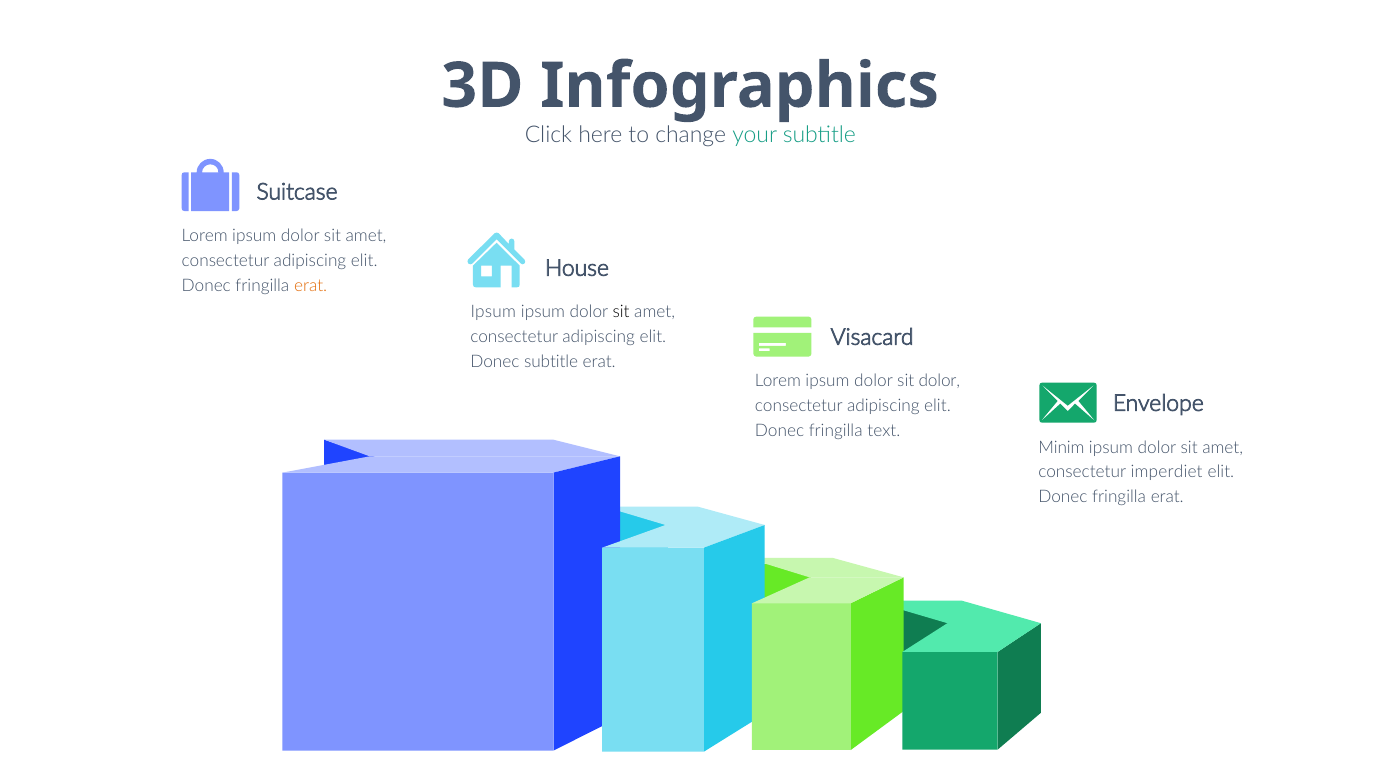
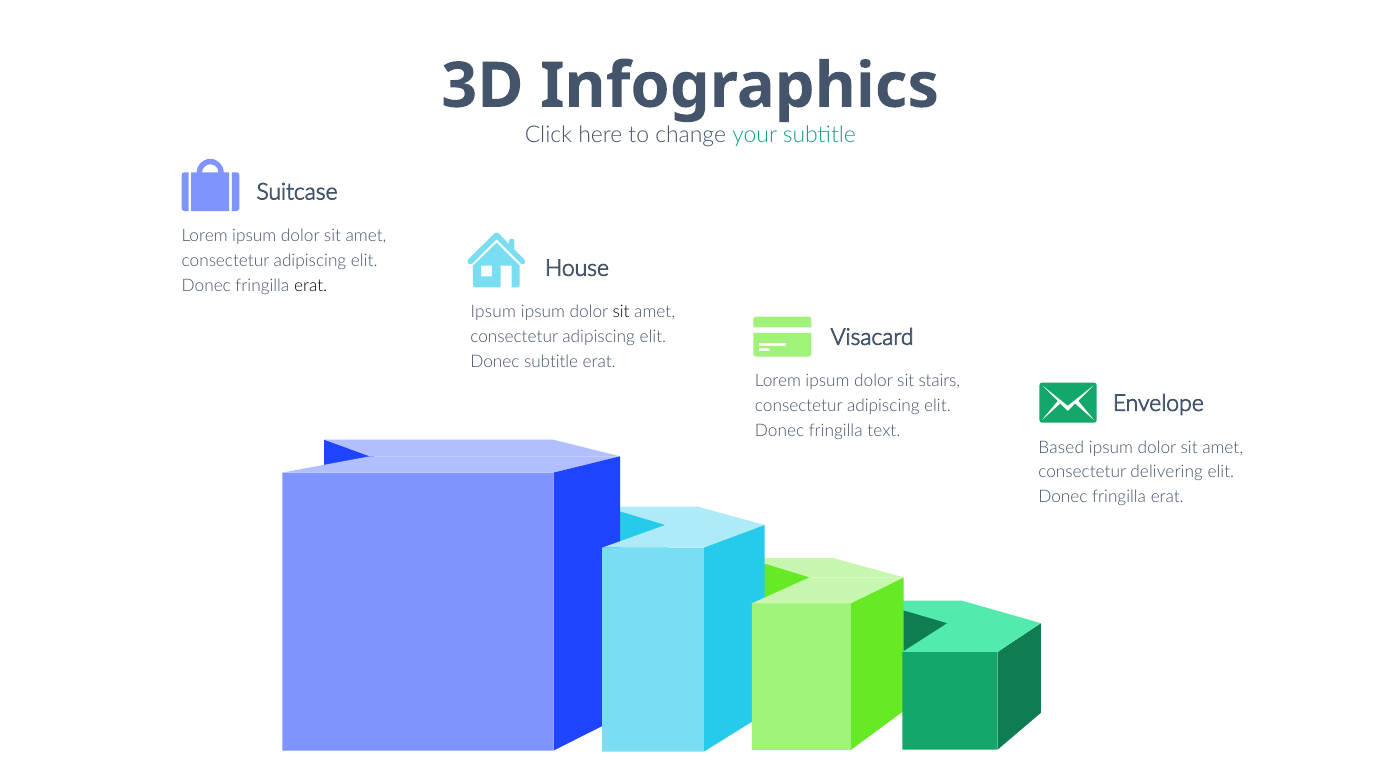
erat at (311, 285) colour: orange -> black
sit dolor: dolor -> stairs
Minim: Minim -> Based
imperdiet: imperdiet -> delivering
